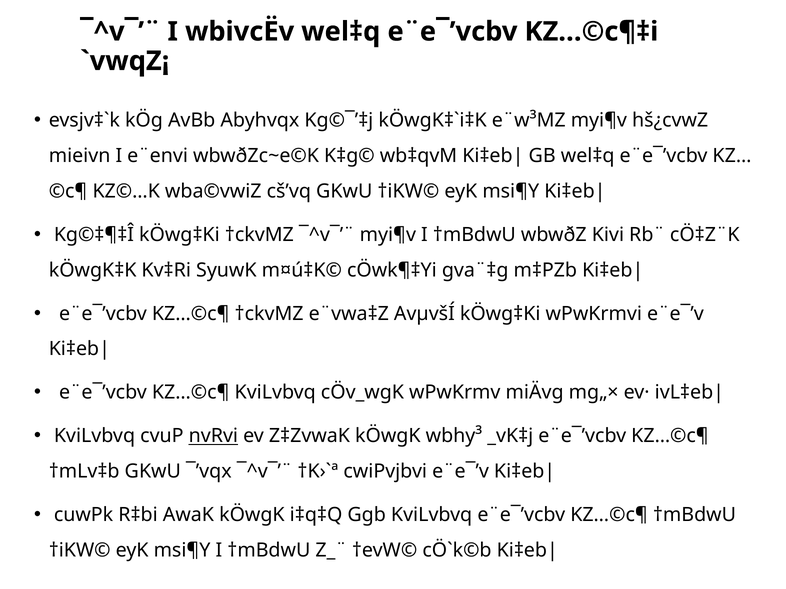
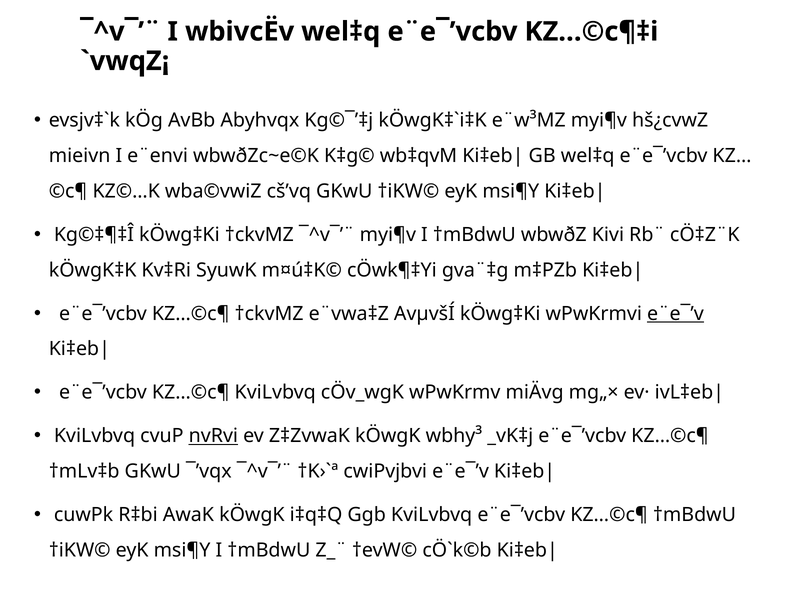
e¨e¯’v at (675, 314) underline: none -> present
